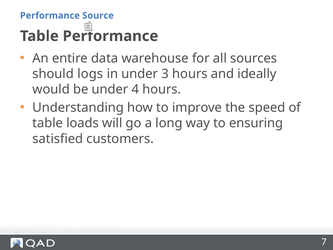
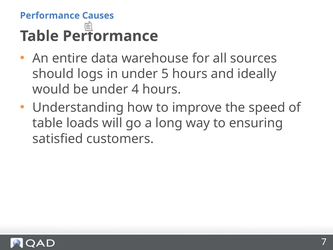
Source: Source -> Causes
3: 3 -> 5
